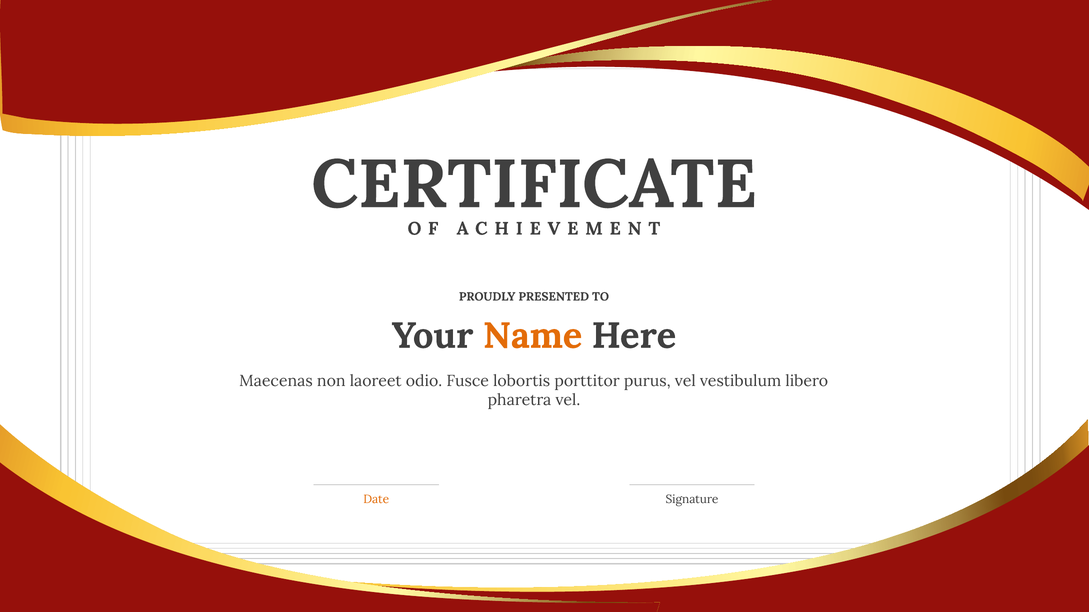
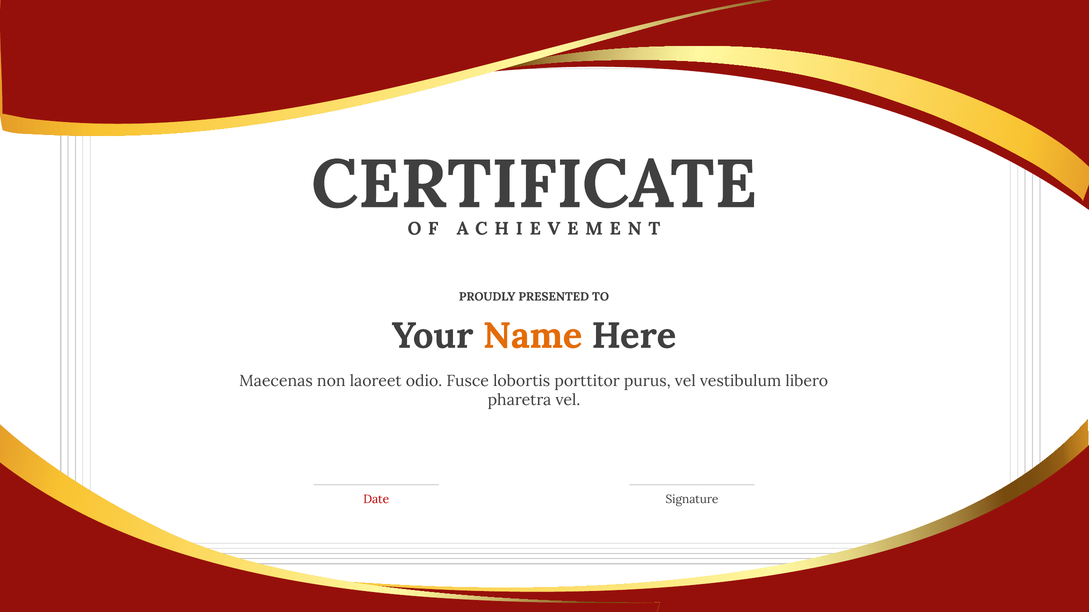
Date colour: orange -> red
